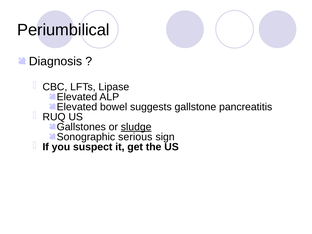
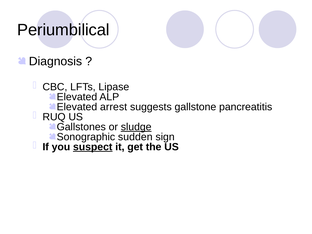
bowel: bowel -> arrest
serious: serious -> sudden
suspect underline: none -> present
